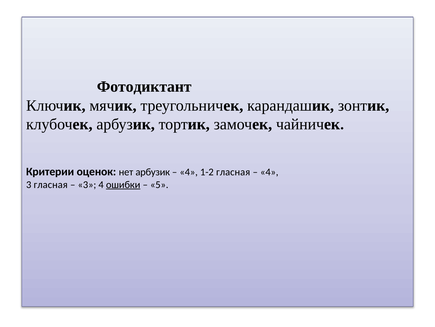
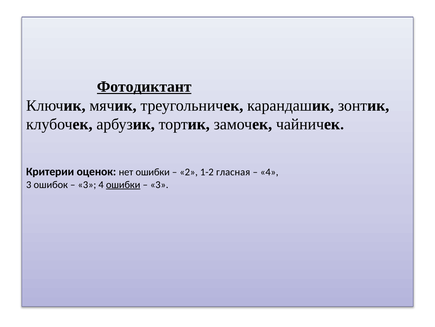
Фотодиктант underline: none -> present
нет арбузик: арбузик -> ошибки
4 at (189, 172): 4 -> 2
3 гласная: гласная -> ошибок
5 at (159, 184): 5 -> 3
